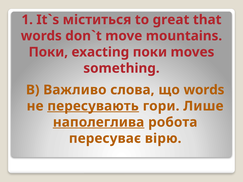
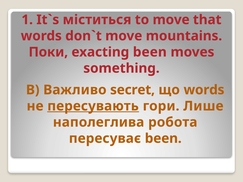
to great: great -> move
exacting поки: поки -> been
слова: слова -> secret
наполеглива underline: present -> none
пересуває вірю: вірю -> been
